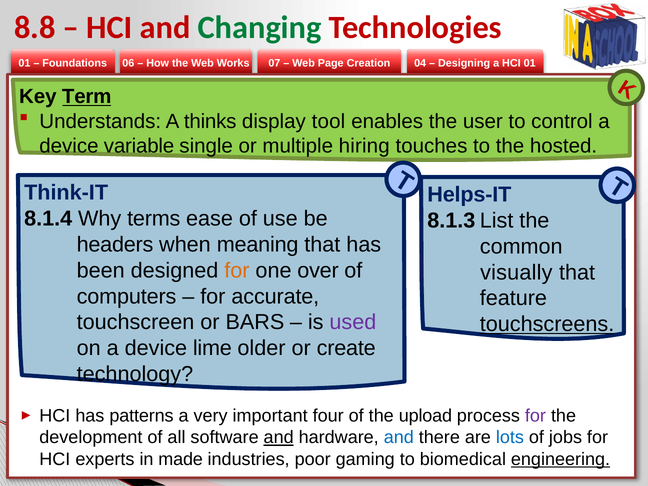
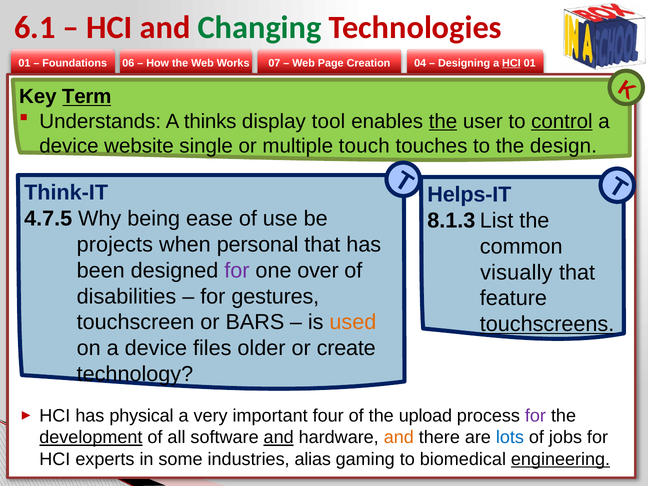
8.8: 8.8 -> 6.1
HCI at (511, 63) underline: none -> present
the at (443, 121) underline: none -> present
control underline: none -> present
variable: variable -> website
hiring: hiring -> touch
hosted: hosted -> design
8.1.4: 8.1.4 -> 4.7.5
terms: terms -> being
headers: headers -> projects
meaning: meaning -> personal
for at (237, 270) colour: orange -> purple
computers: computers -> disabilities
accurate: accurate -> gestures
used colour: purple -> orange
lime: lime -> files
patterns: patterns -> physical
development underline: none -> present
and at (399, 438) colour: blue -> orange
made: made -> some
poor: poor -> alias
